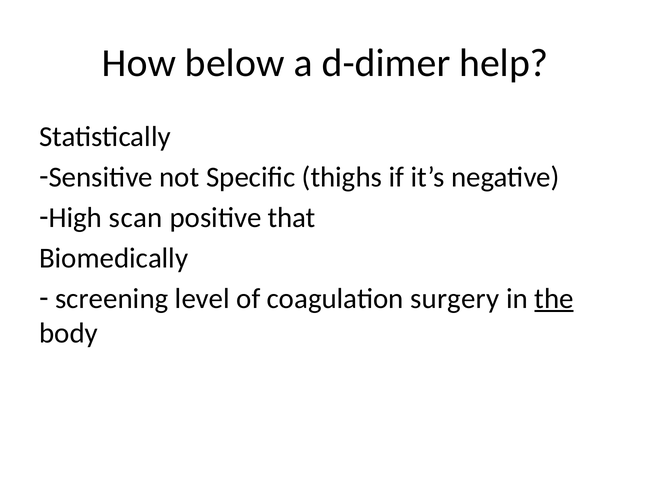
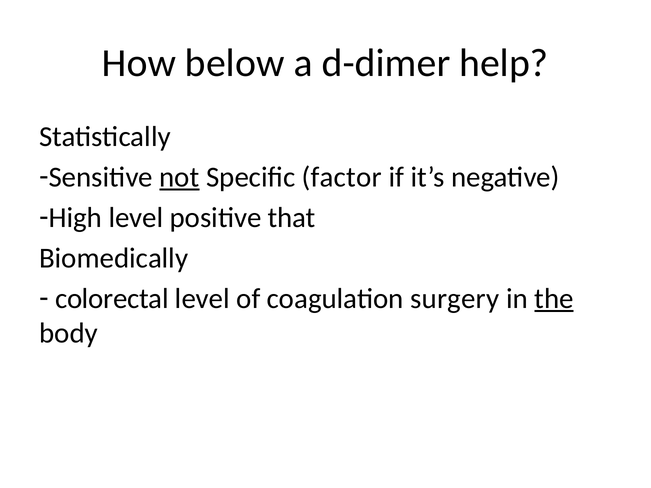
not underline: none -> present
thighs: thighs -> factor
High scan: scan -> level
screening: screening -> colorectal
